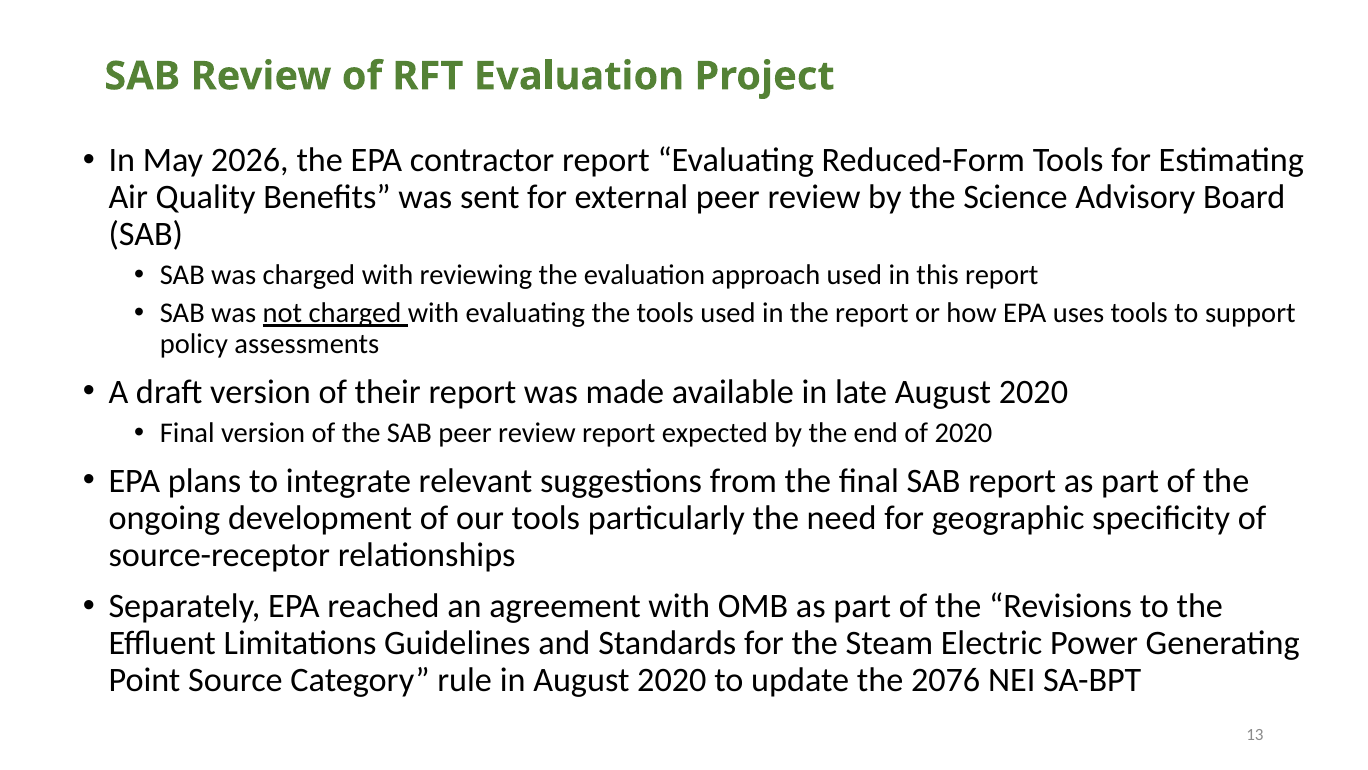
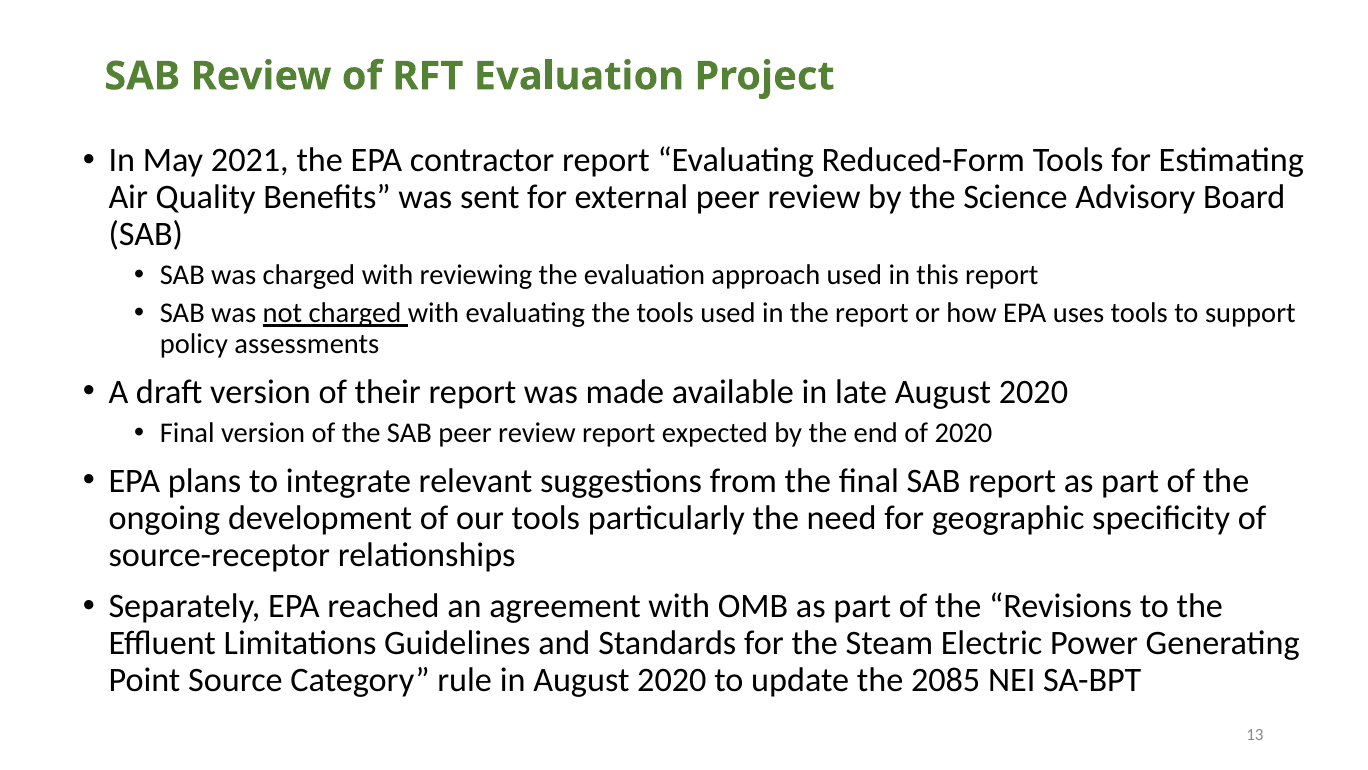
2026: 2026 -> 2021
2076: 2076 -> 2085
